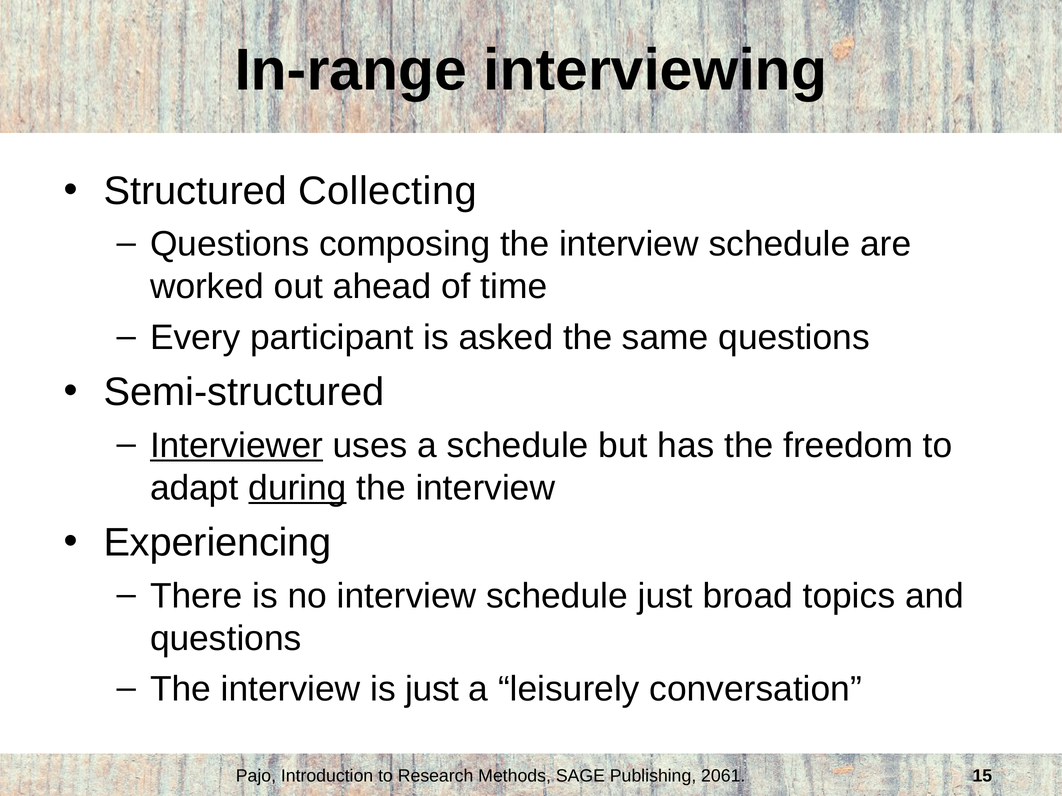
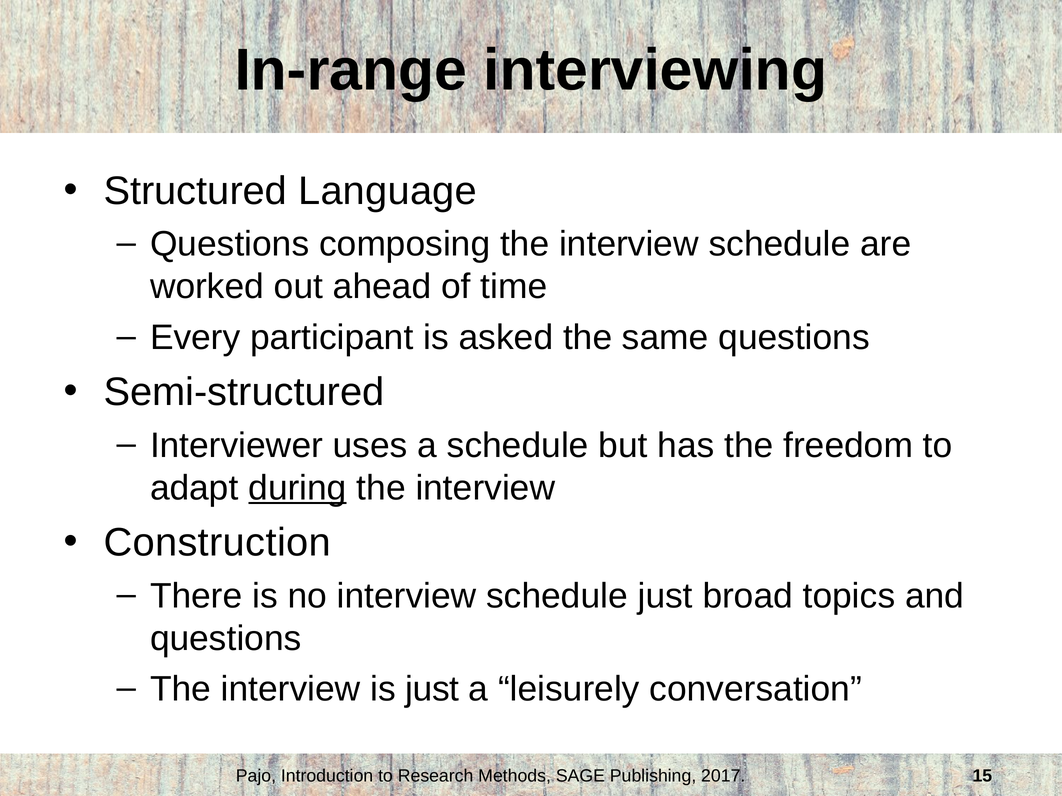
Collecting: Collecting -> Language
Interviewer underline: present -> none
Experiencing: Experiencing -> Construction
2061: 2061 -> 2017
